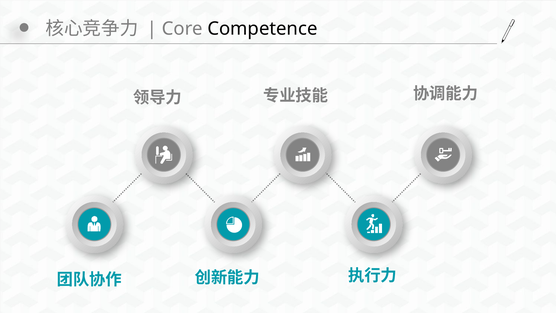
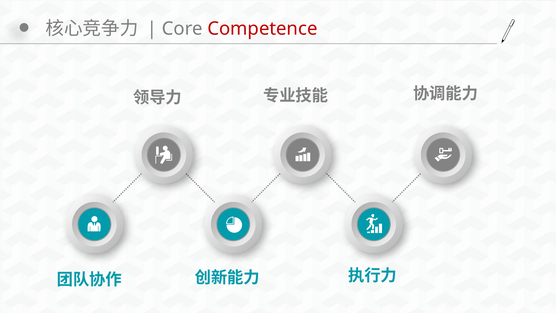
Competence colour: black -> red
